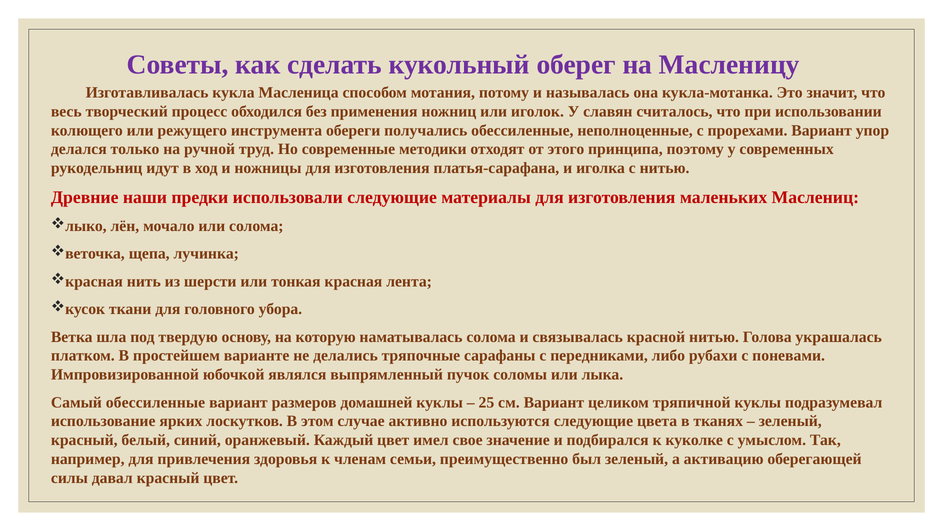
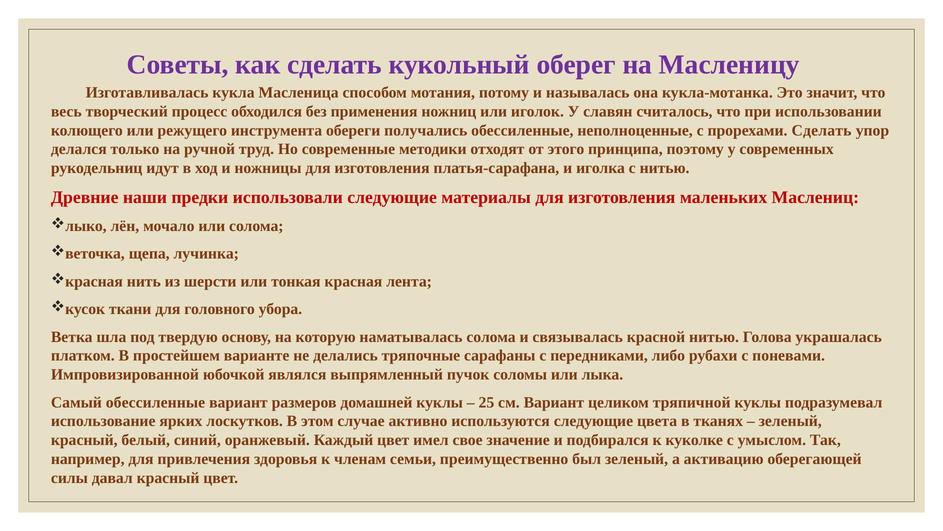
прорехами Вариант: Вариант -> Сделать
